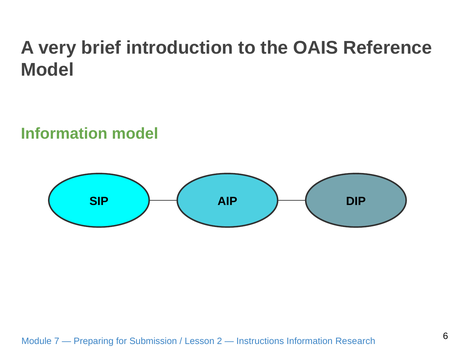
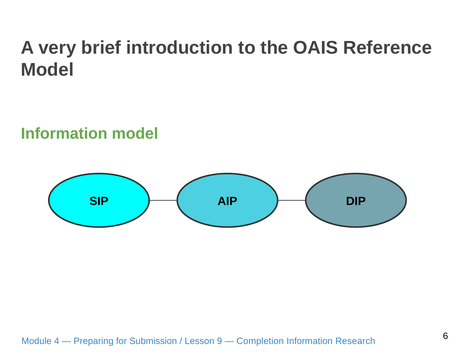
7: 7 -> 4
2: 2 -> 9
Instructions: Instructions -> Completion
